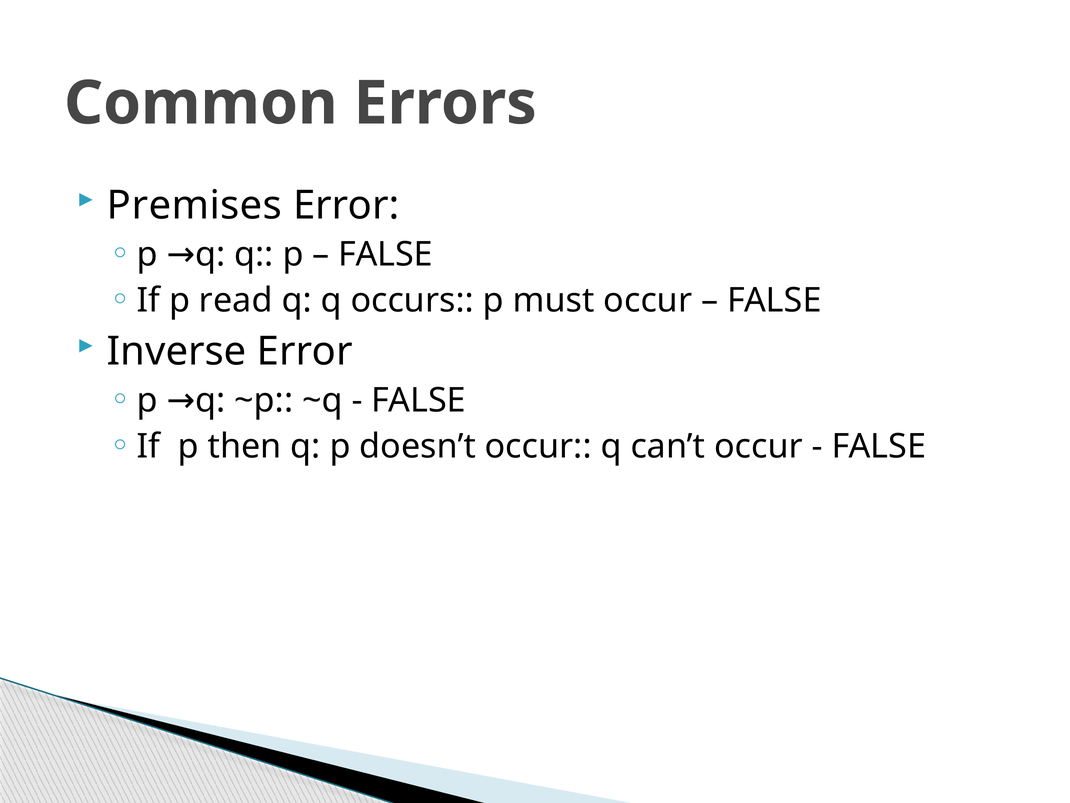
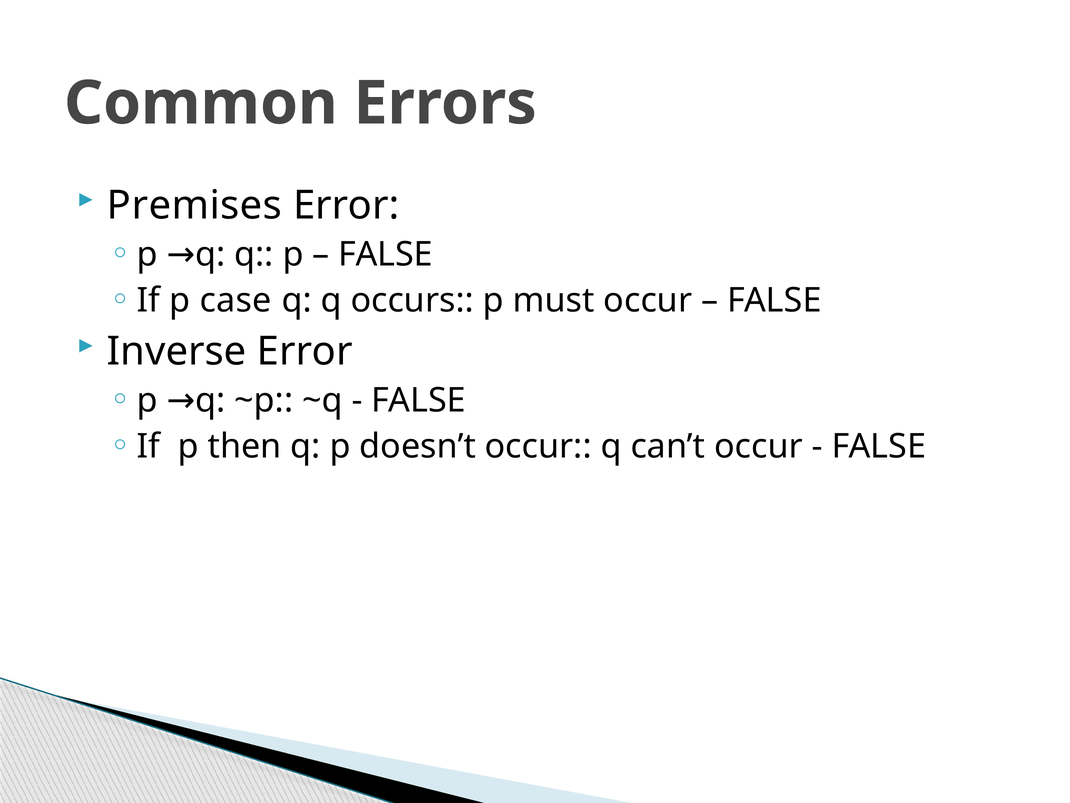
read: read -> case
